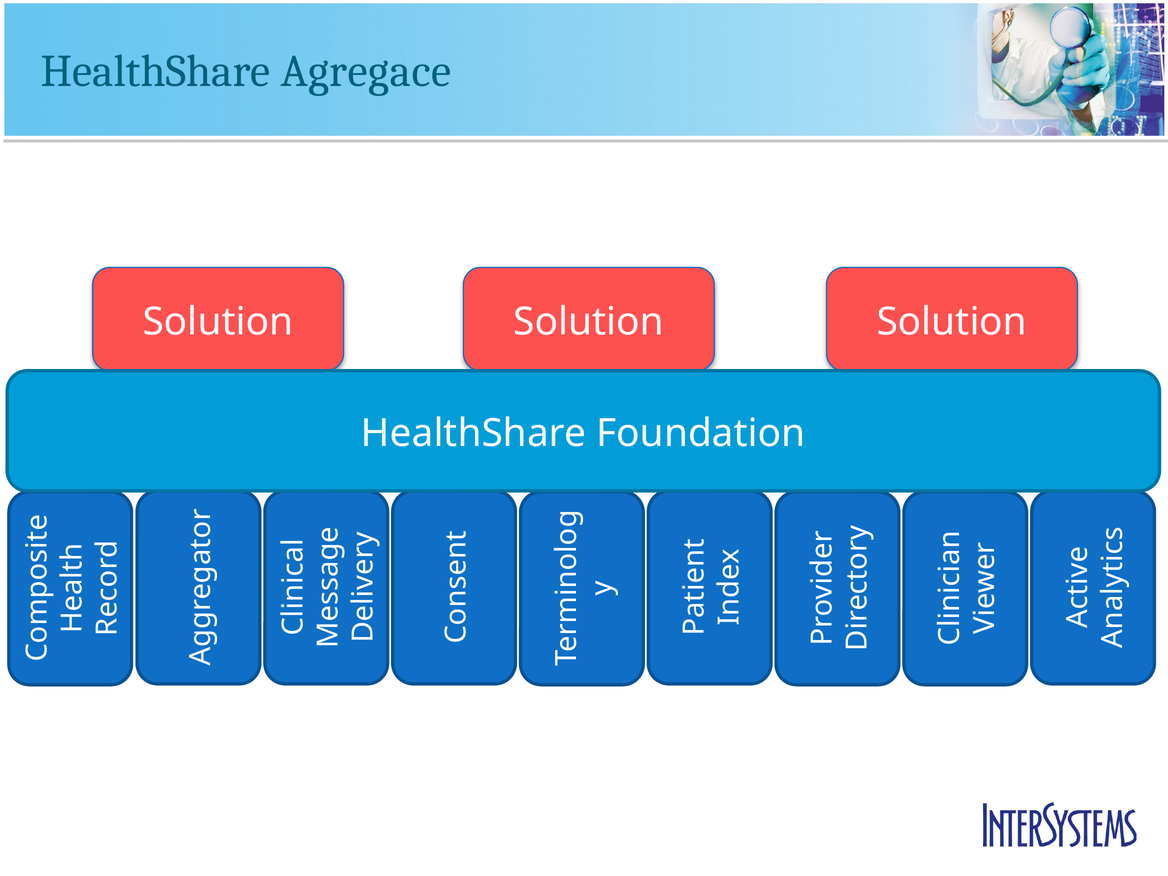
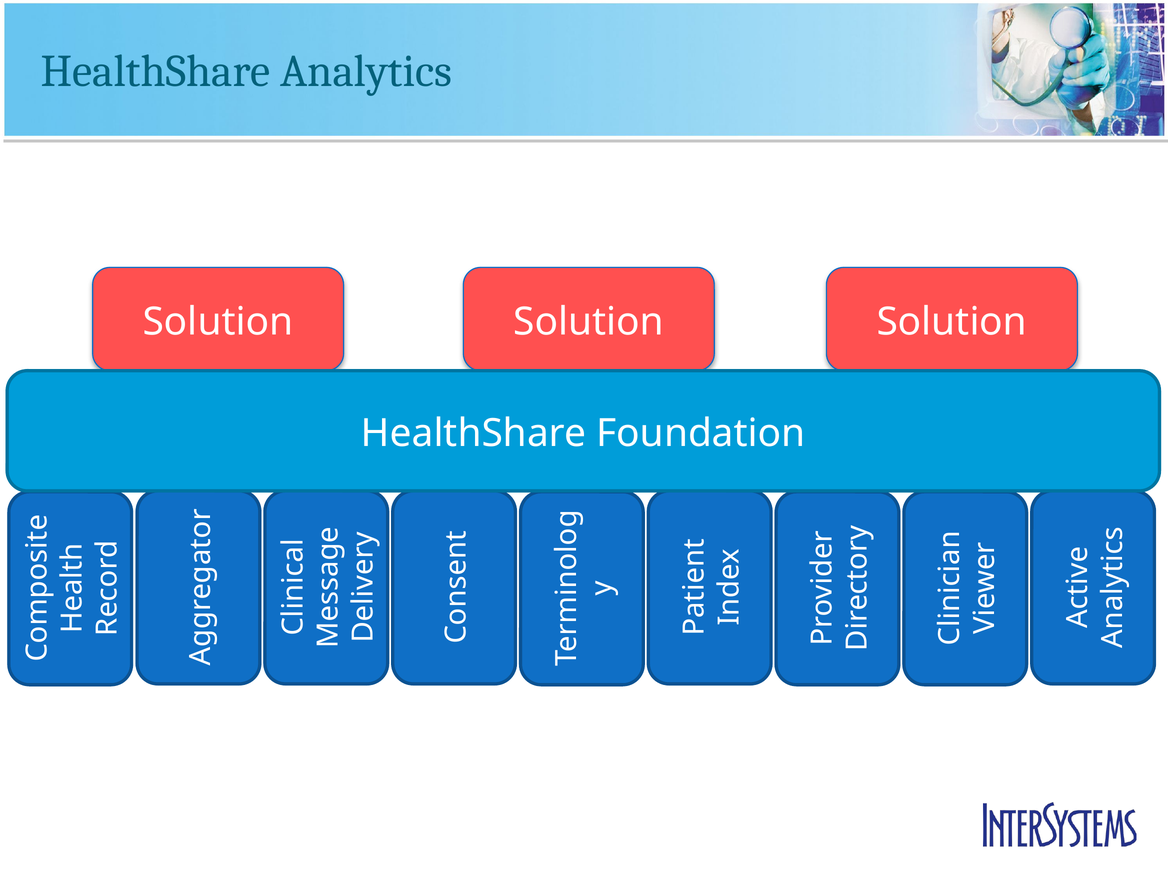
Agregace: Agregace -> Analytics
